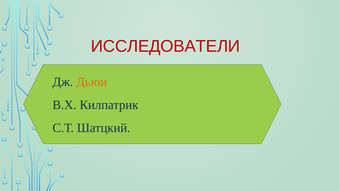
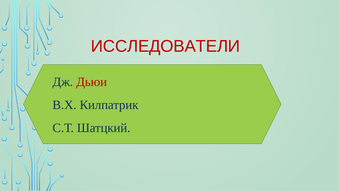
Дьюи colour: orange -> red
